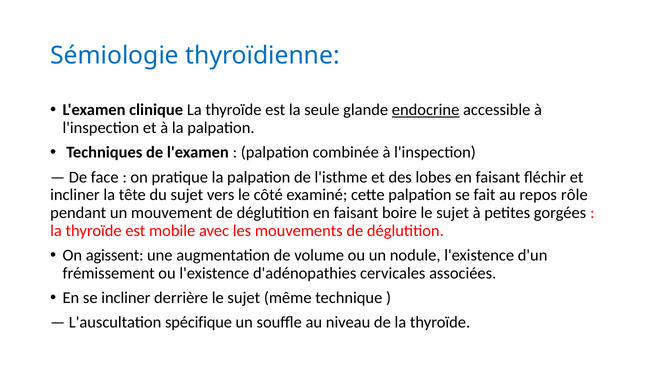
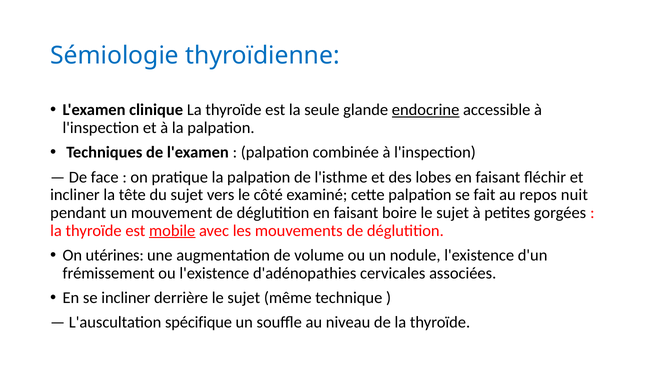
rôle: rôle -> nuit
mobile underline: none -> present
agissent: agissent -> utérines
